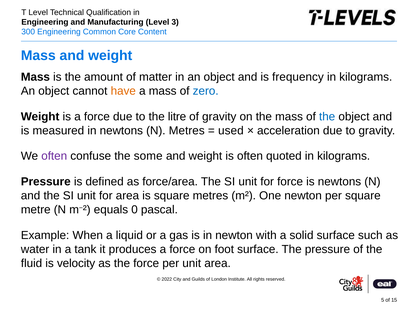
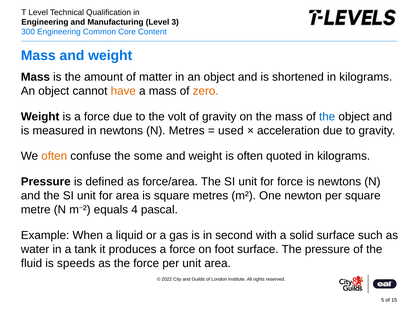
frequency: frequency -> shortened
zero colour: blue -> orange
litre: litre -> volt
often at (54, 156) colour: purple -> orange
0: 0 -> 4
in newton: newton -> second
velocity: velocity -> speeds
